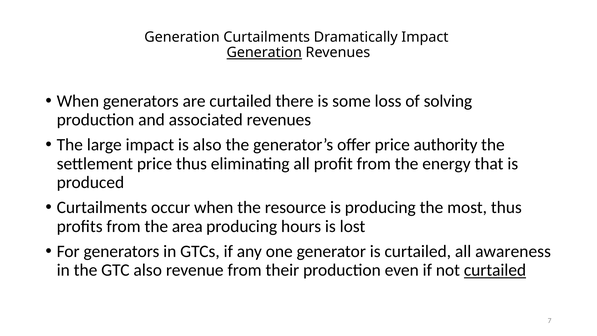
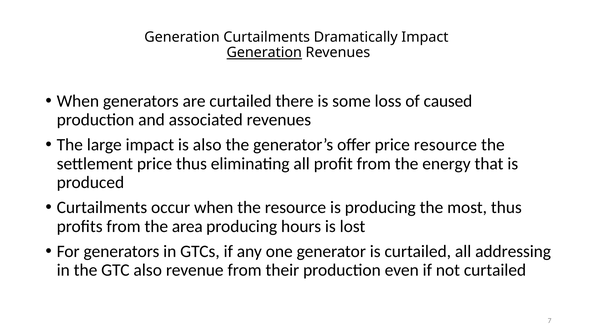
solving: solving -> caused
price authority: authority -> resource
awareness: awareness -> addressing
curtailed at (495, 270) underline: present -> none
